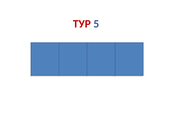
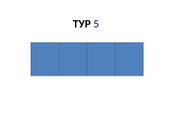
ТУР colour: red -> black
